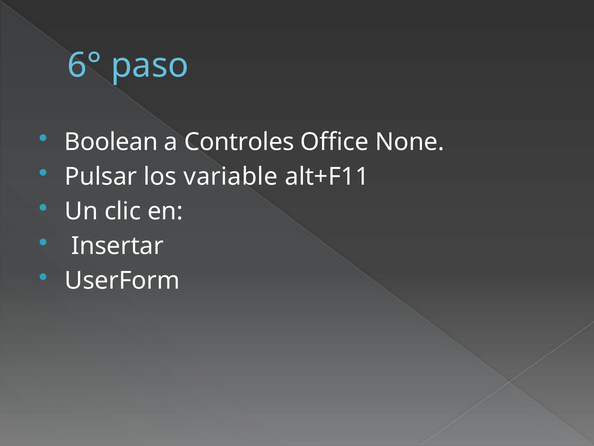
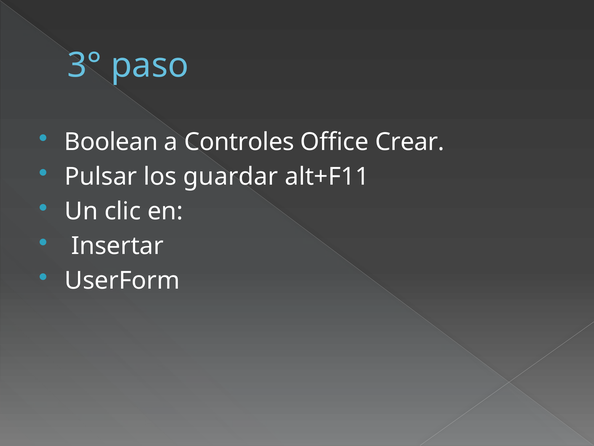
6°: 6° -> 3°
None: None -> Crear
variable: variable -> guardar
